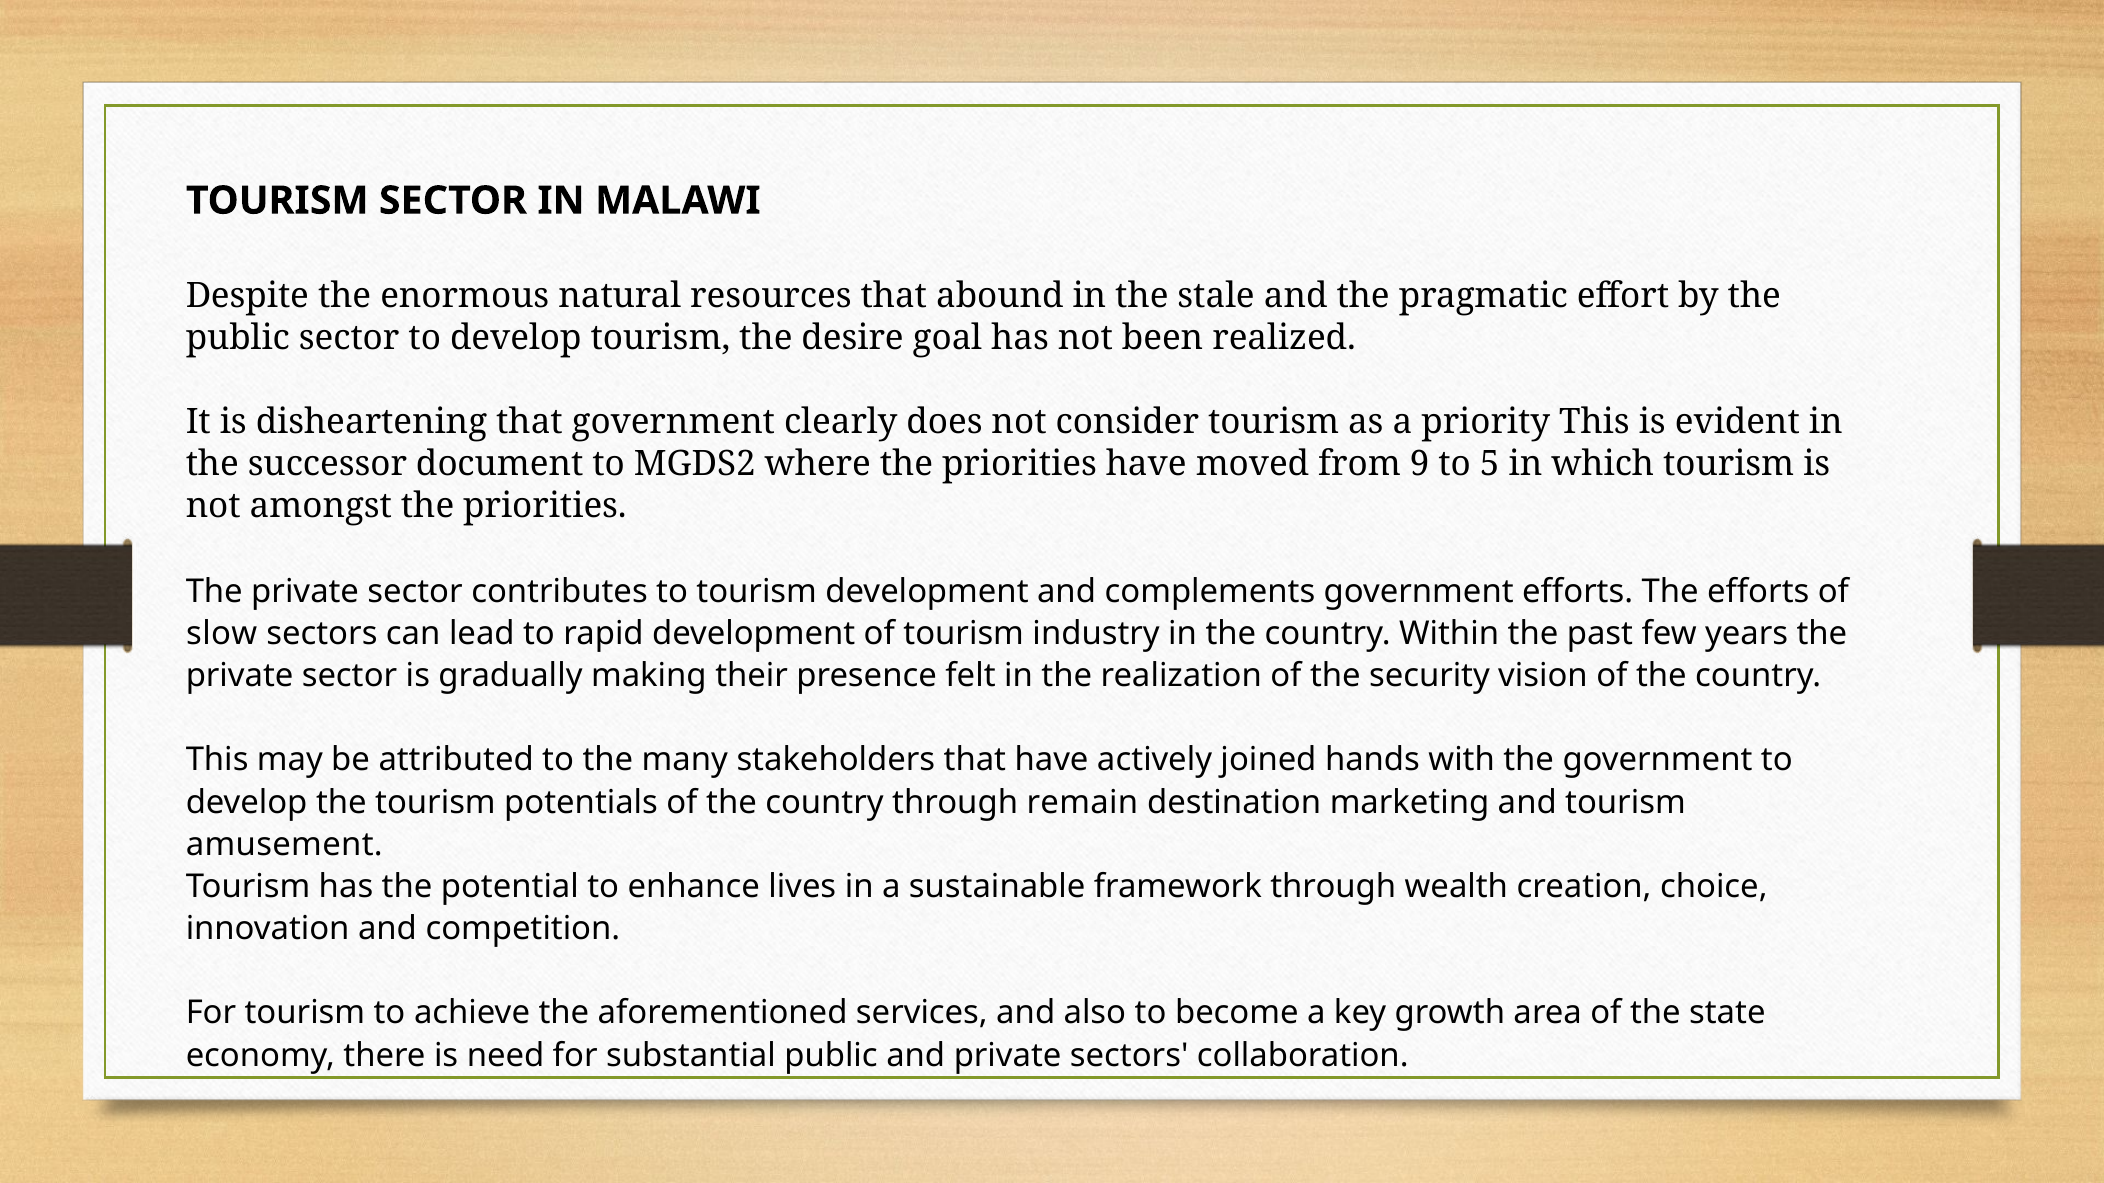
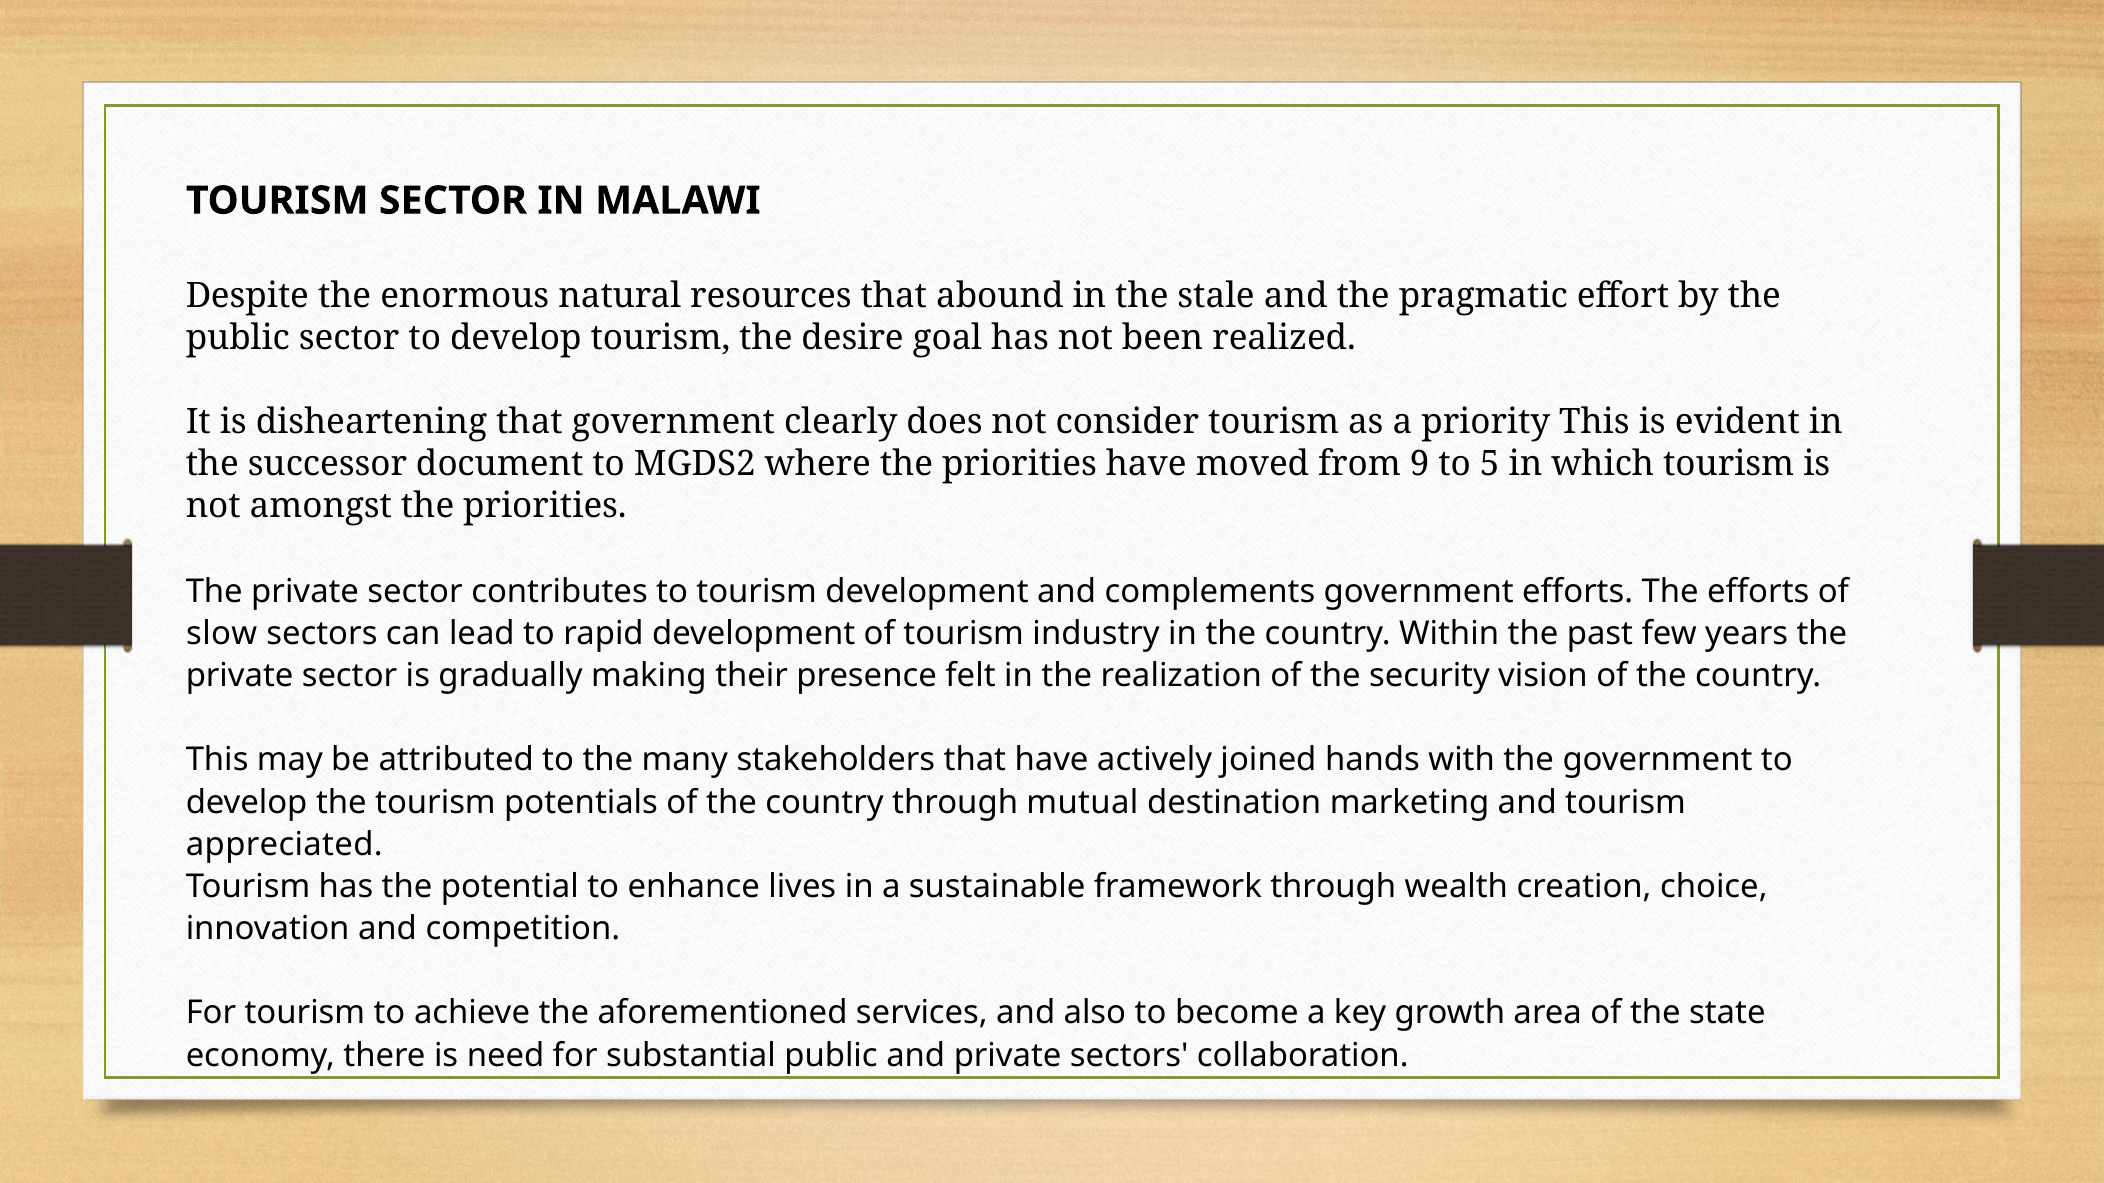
remain: remain -> mutual
amusement: amusement -> appreciated
